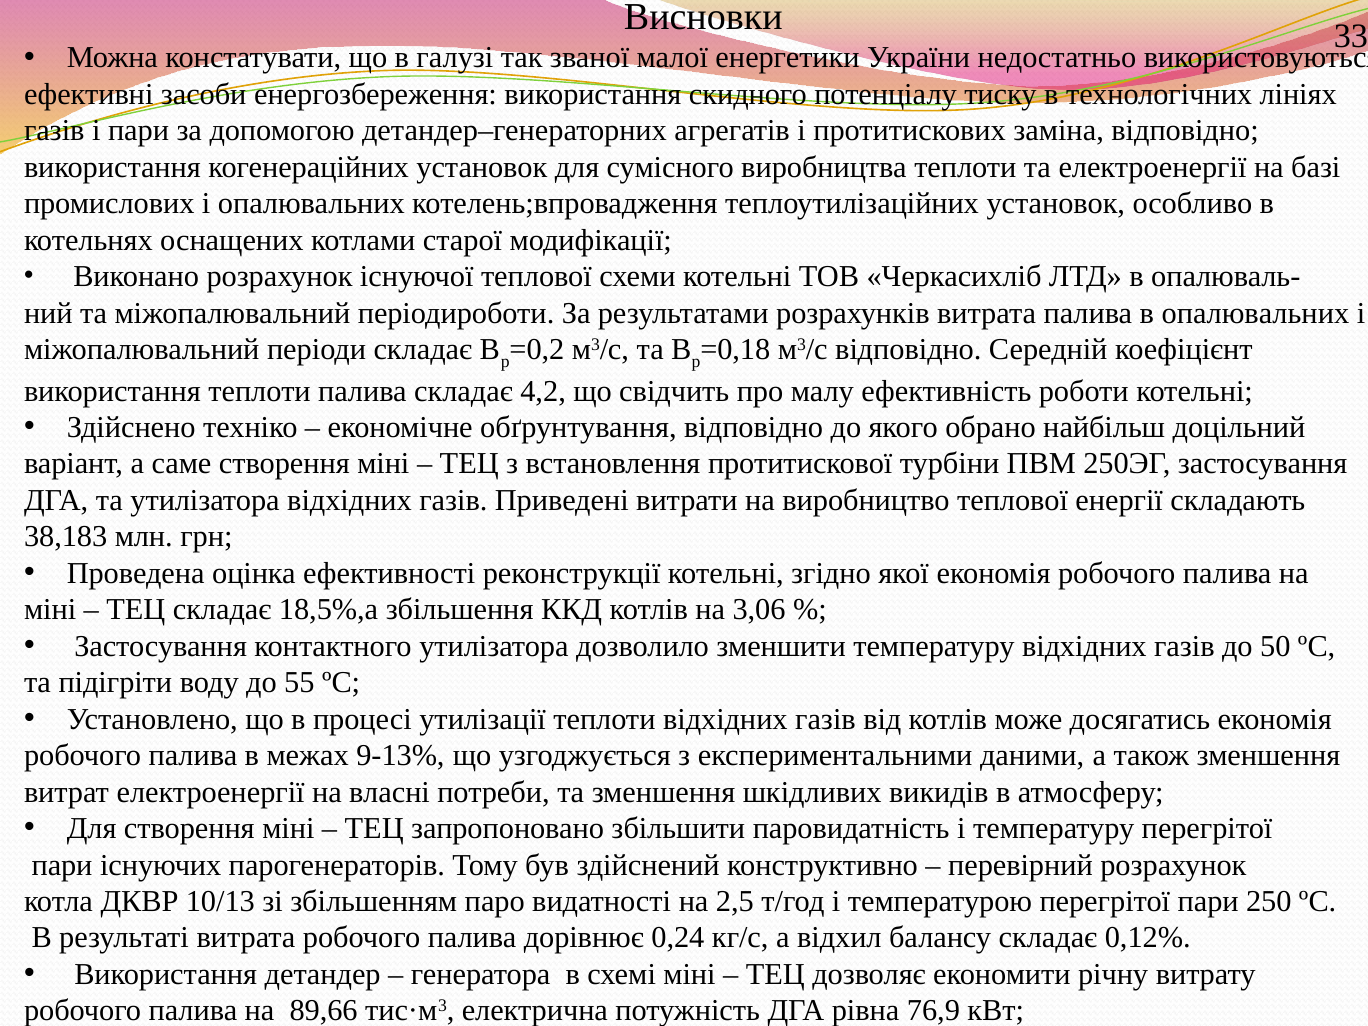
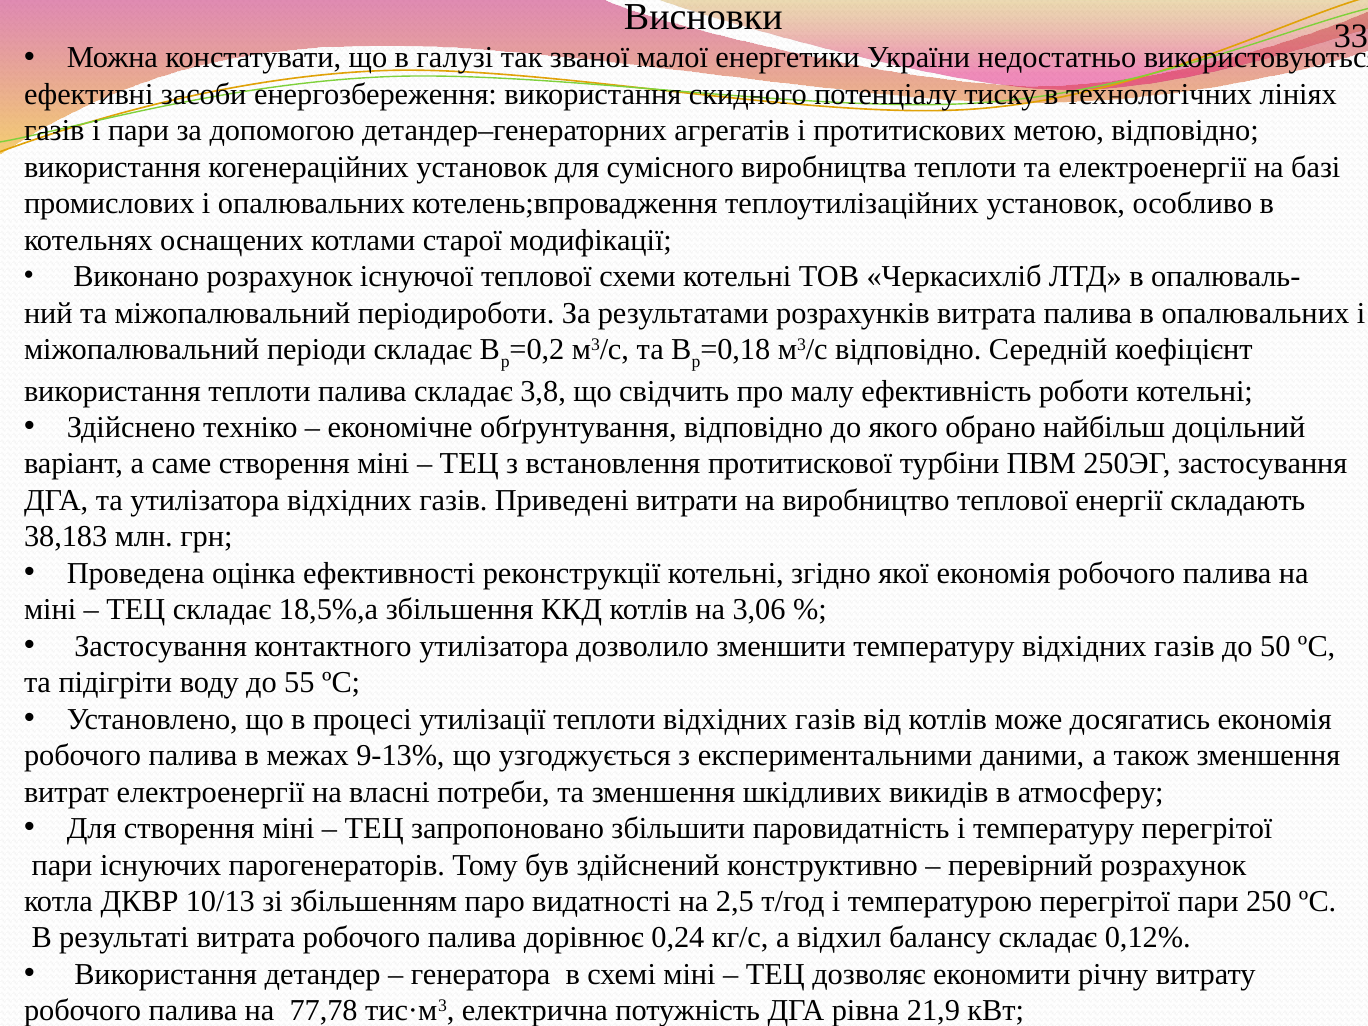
заміна: заміна -> метою
4,2: 4,2 -> 3,8
89,66: 89,66 -> 77,78
76,9: 76,9 -> 21,9
